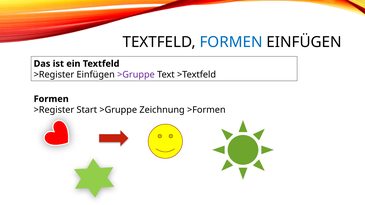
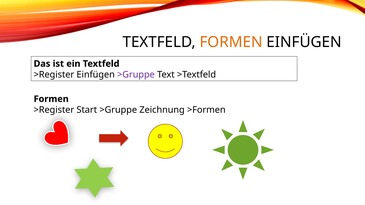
FORMEN at (231, 42) colour: blue -> orange
